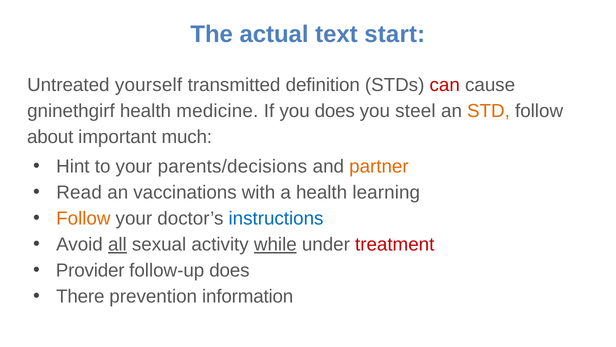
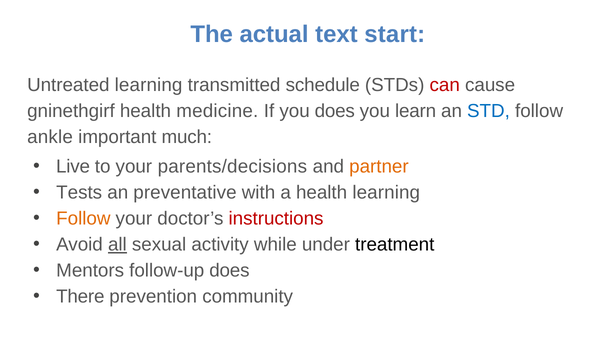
Untreated yourself: yourself -> learning
definition: definition -> schedule
steel: steel -> learn
STD colour: orange -> blue
about: about -> ankle
Hint: Hint -> Live
Read: Read -> Tests
vaccinations: vaccinations -> preventative
instructions colour: blue -> red
while underline: present -> none
treatment colour: red -> black
Provider: Provider -> Mentors
information: information -> community
